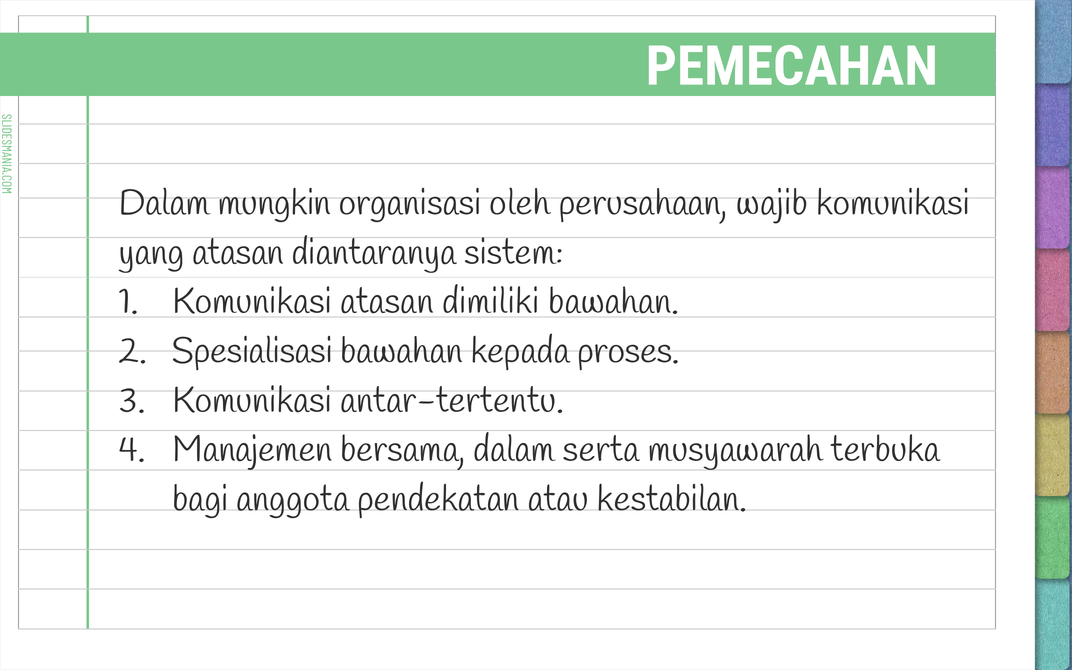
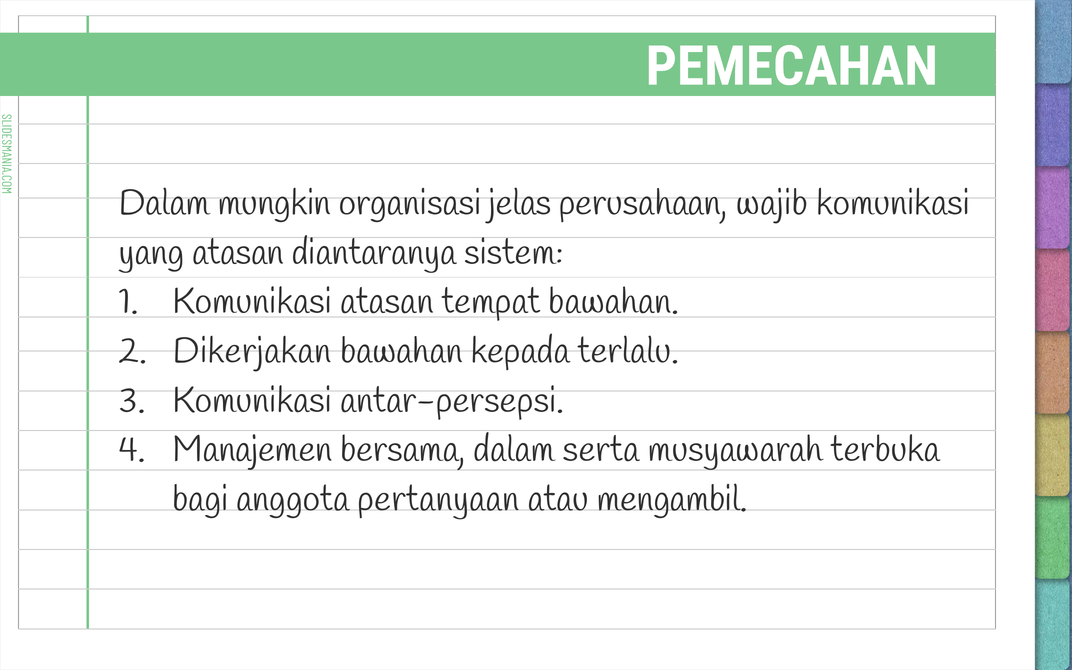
oleh: oleh -> jelas
dimiliki: dimiliki -> tempat
Spesialisasi: Spesialisasi -> Dikerjakan
proses: proses -> terlalu
antar-tertentu: antar-tertentu -> antar-persepsi
pendekatan: pendekatan -> pertanyaan
kestabilan: kestabilan -> mengambil
